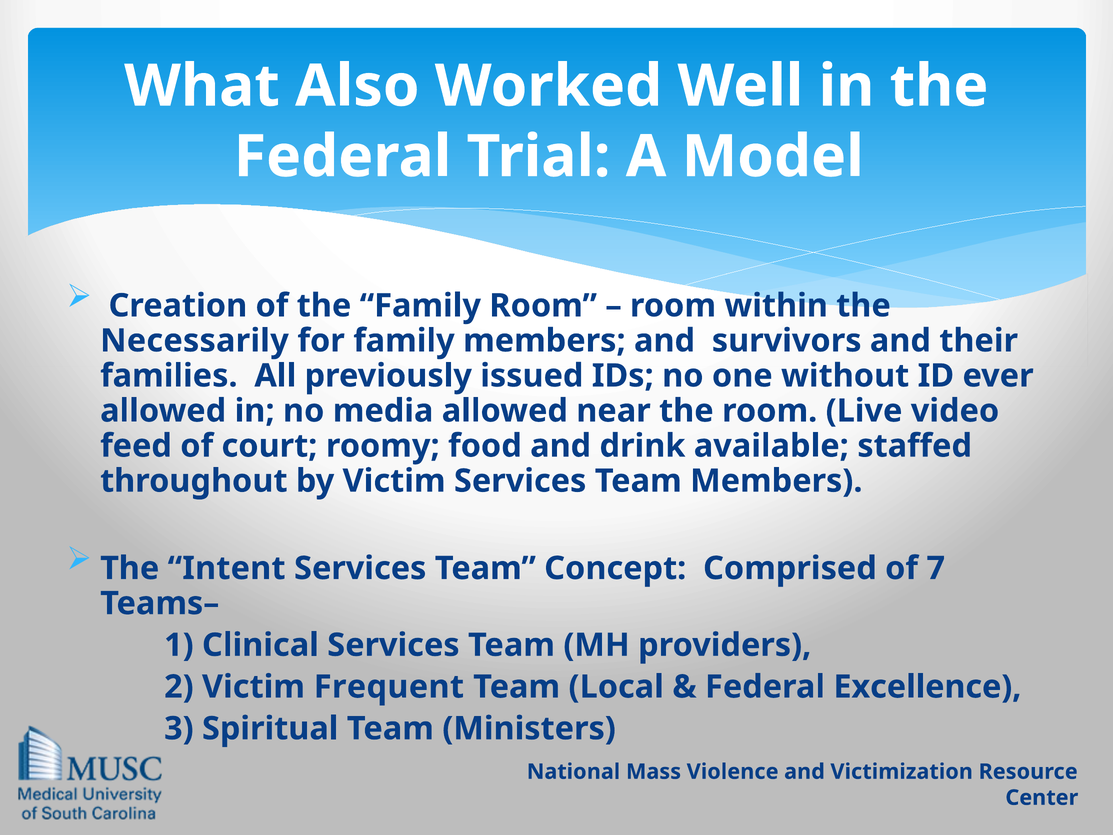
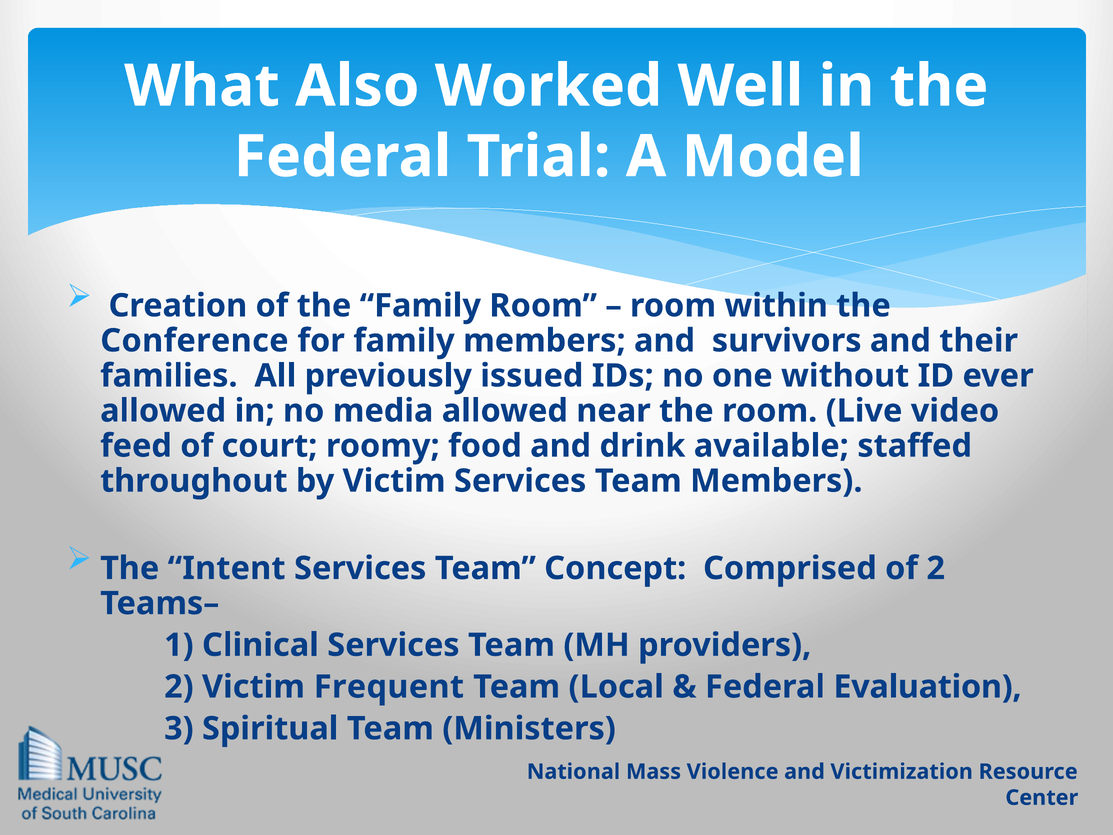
Necessarily: Necessarily -> Conference
of 7: 7 -> 2
Excellence: Excellence -> Evaluation
